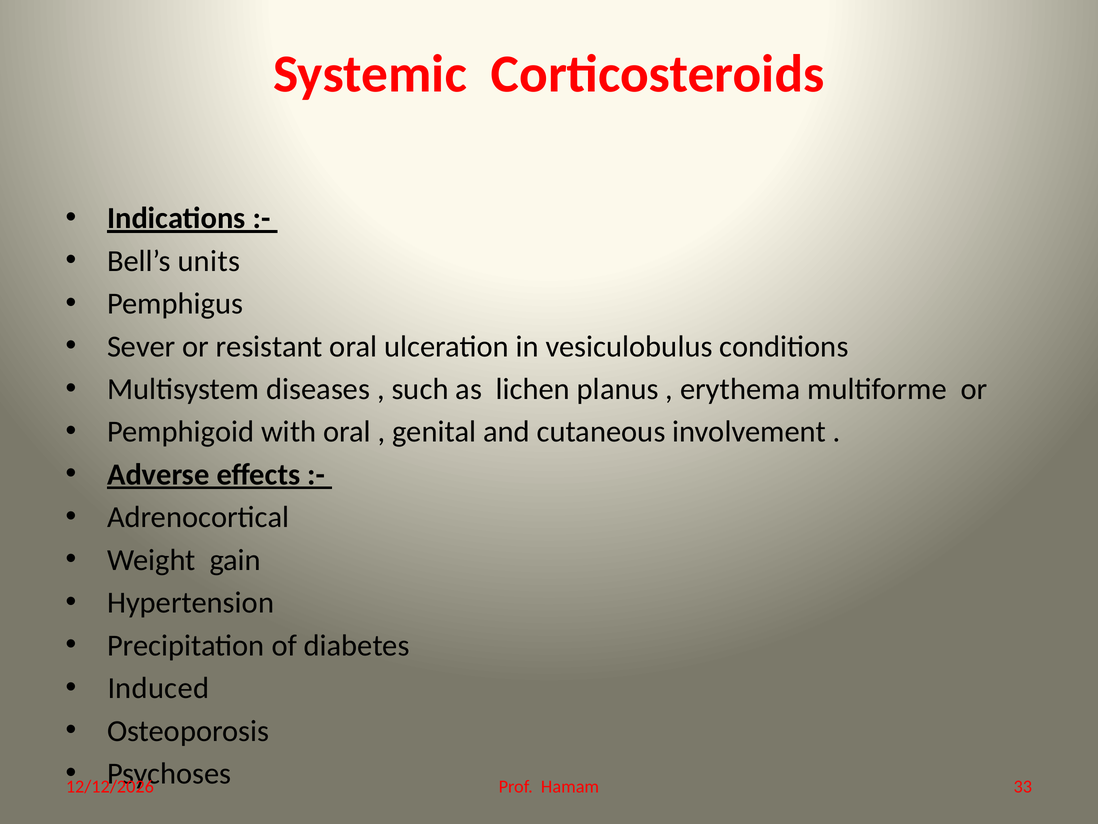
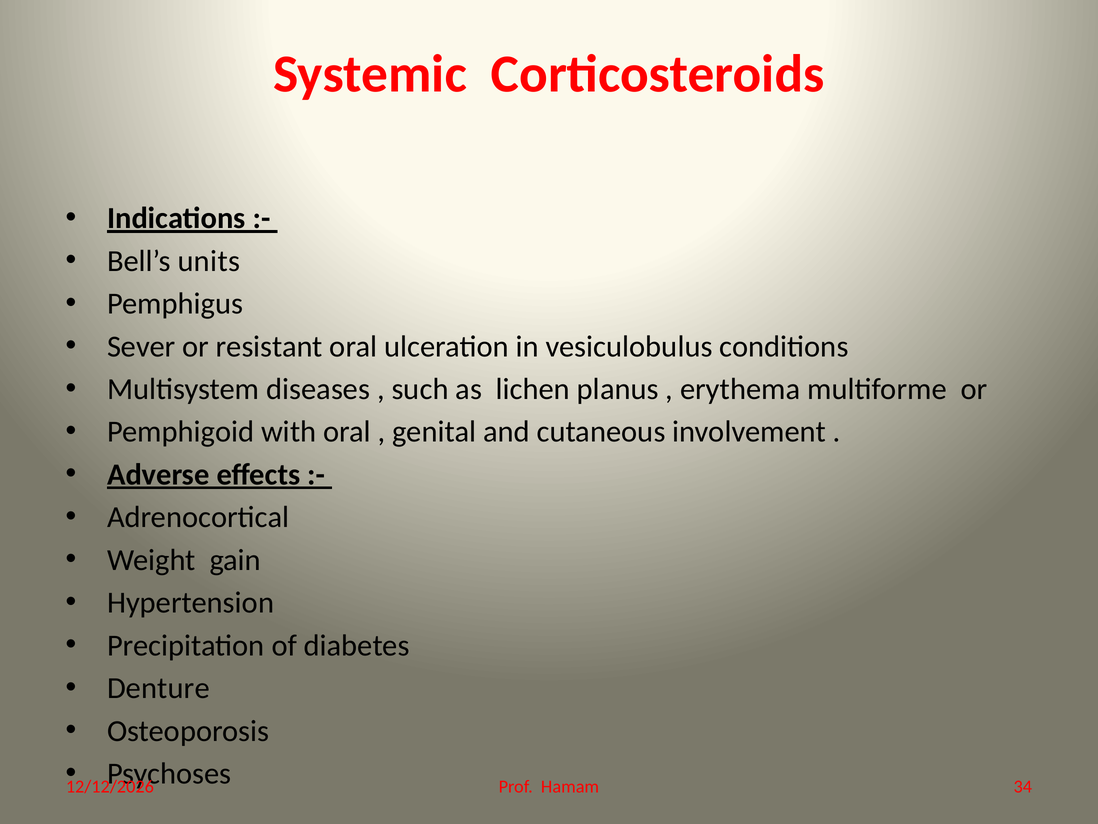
Induced: Induced -> Denture
33: 33 -> 34
